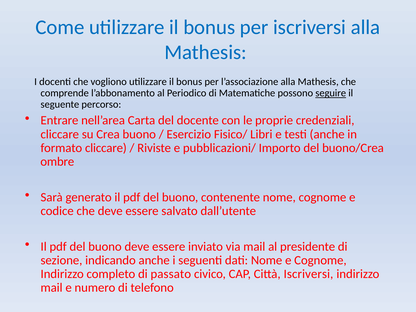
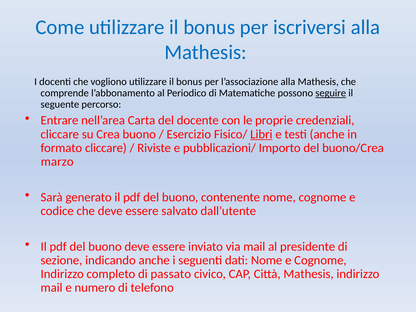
Libri underline: none -> present
ombre: ombre -> marzo
Città Iscriversi: Iscriversi -> Mathesis
